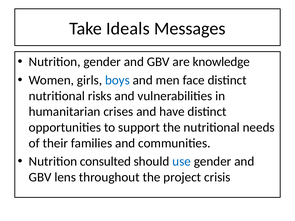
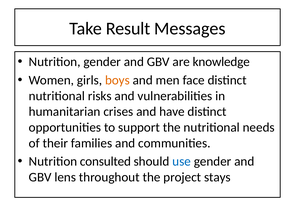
Ideals: Ideals -> Result
boys colour: blue -> orange
crisis: crisis -> stays
